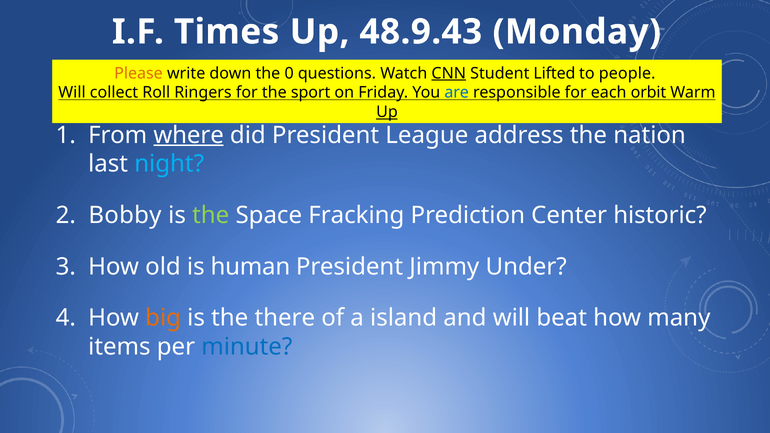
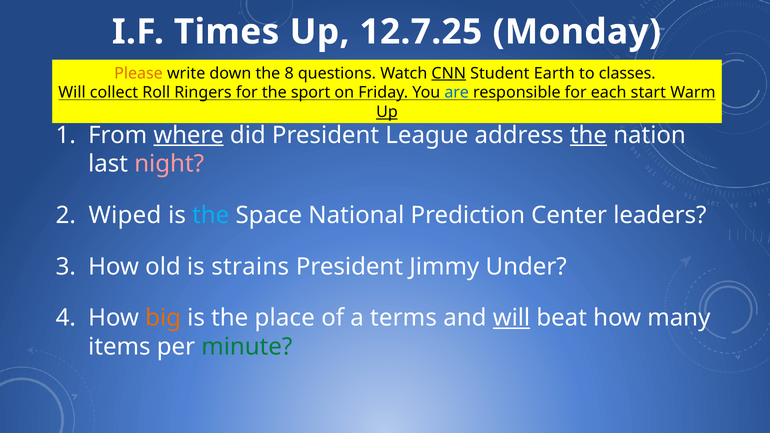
48.9.43: 48.9.43 -> 12.7.25
0: 0 -> 8
Lifted: Lifted -> Earth
people: people -> classes
orbit: orbit -> start
the at (588, 135) underline: none -> present
night colour: light blue -> pink
Bobby: Bobby -> Wiped
the at (211, 215) colour: light green -> light blue
Fracking: Fracking -> National
historic: historic -> leaders
human: human -> strains
there: there -> place
island: island -> terms
will at (511, 318) underline: none -> present
minute colour: blue -> green
